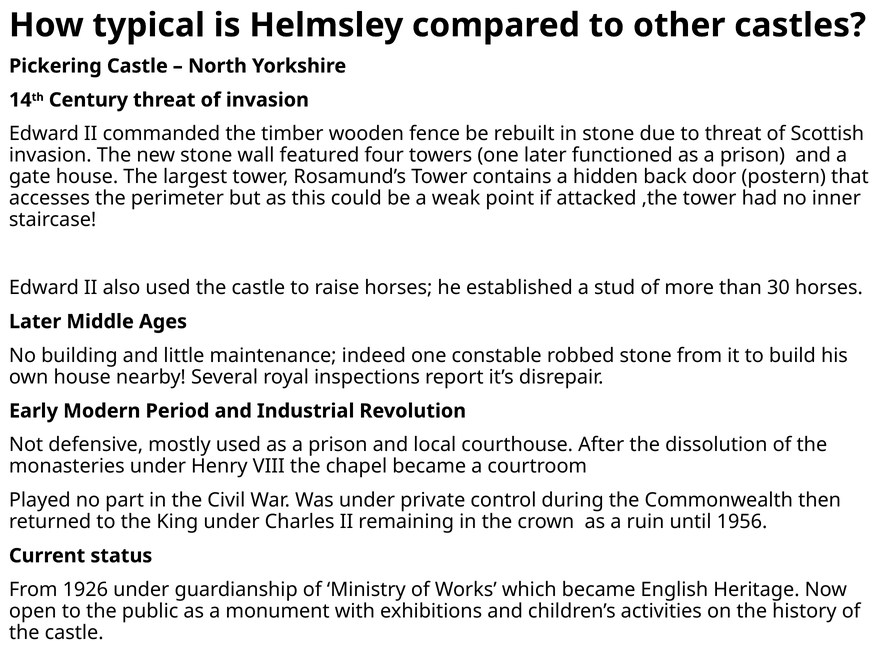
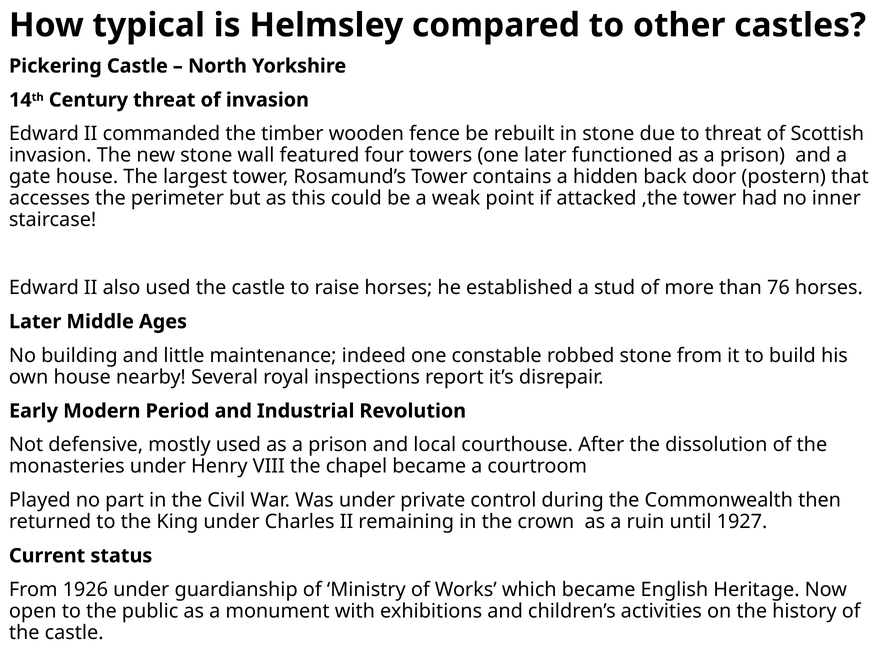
30: 30 -> 76
1956: 1956 -> 1927
